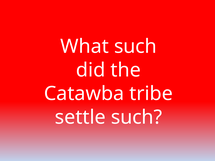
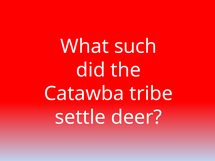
settle such: such -> deer
